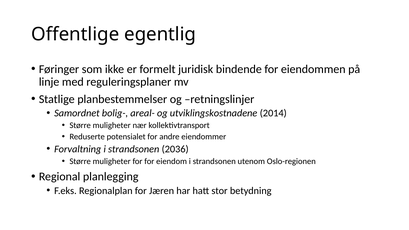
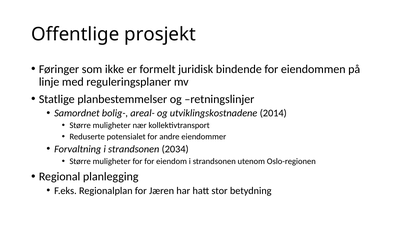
egentlig: egentlig -> prosjekt
2036: 2036 -> 2034
